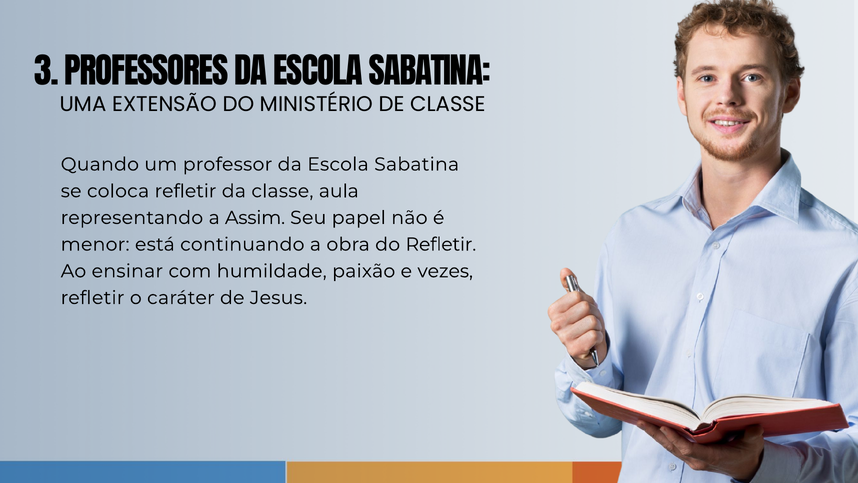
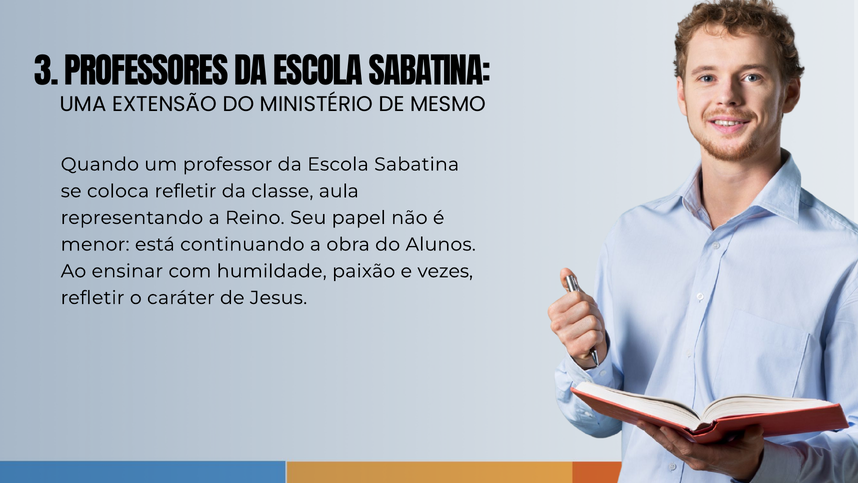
DE CLASSE: CLASSE -> MESMO
Assim: Assim -> Reino
do Refletir: Refletir -> Alunos
